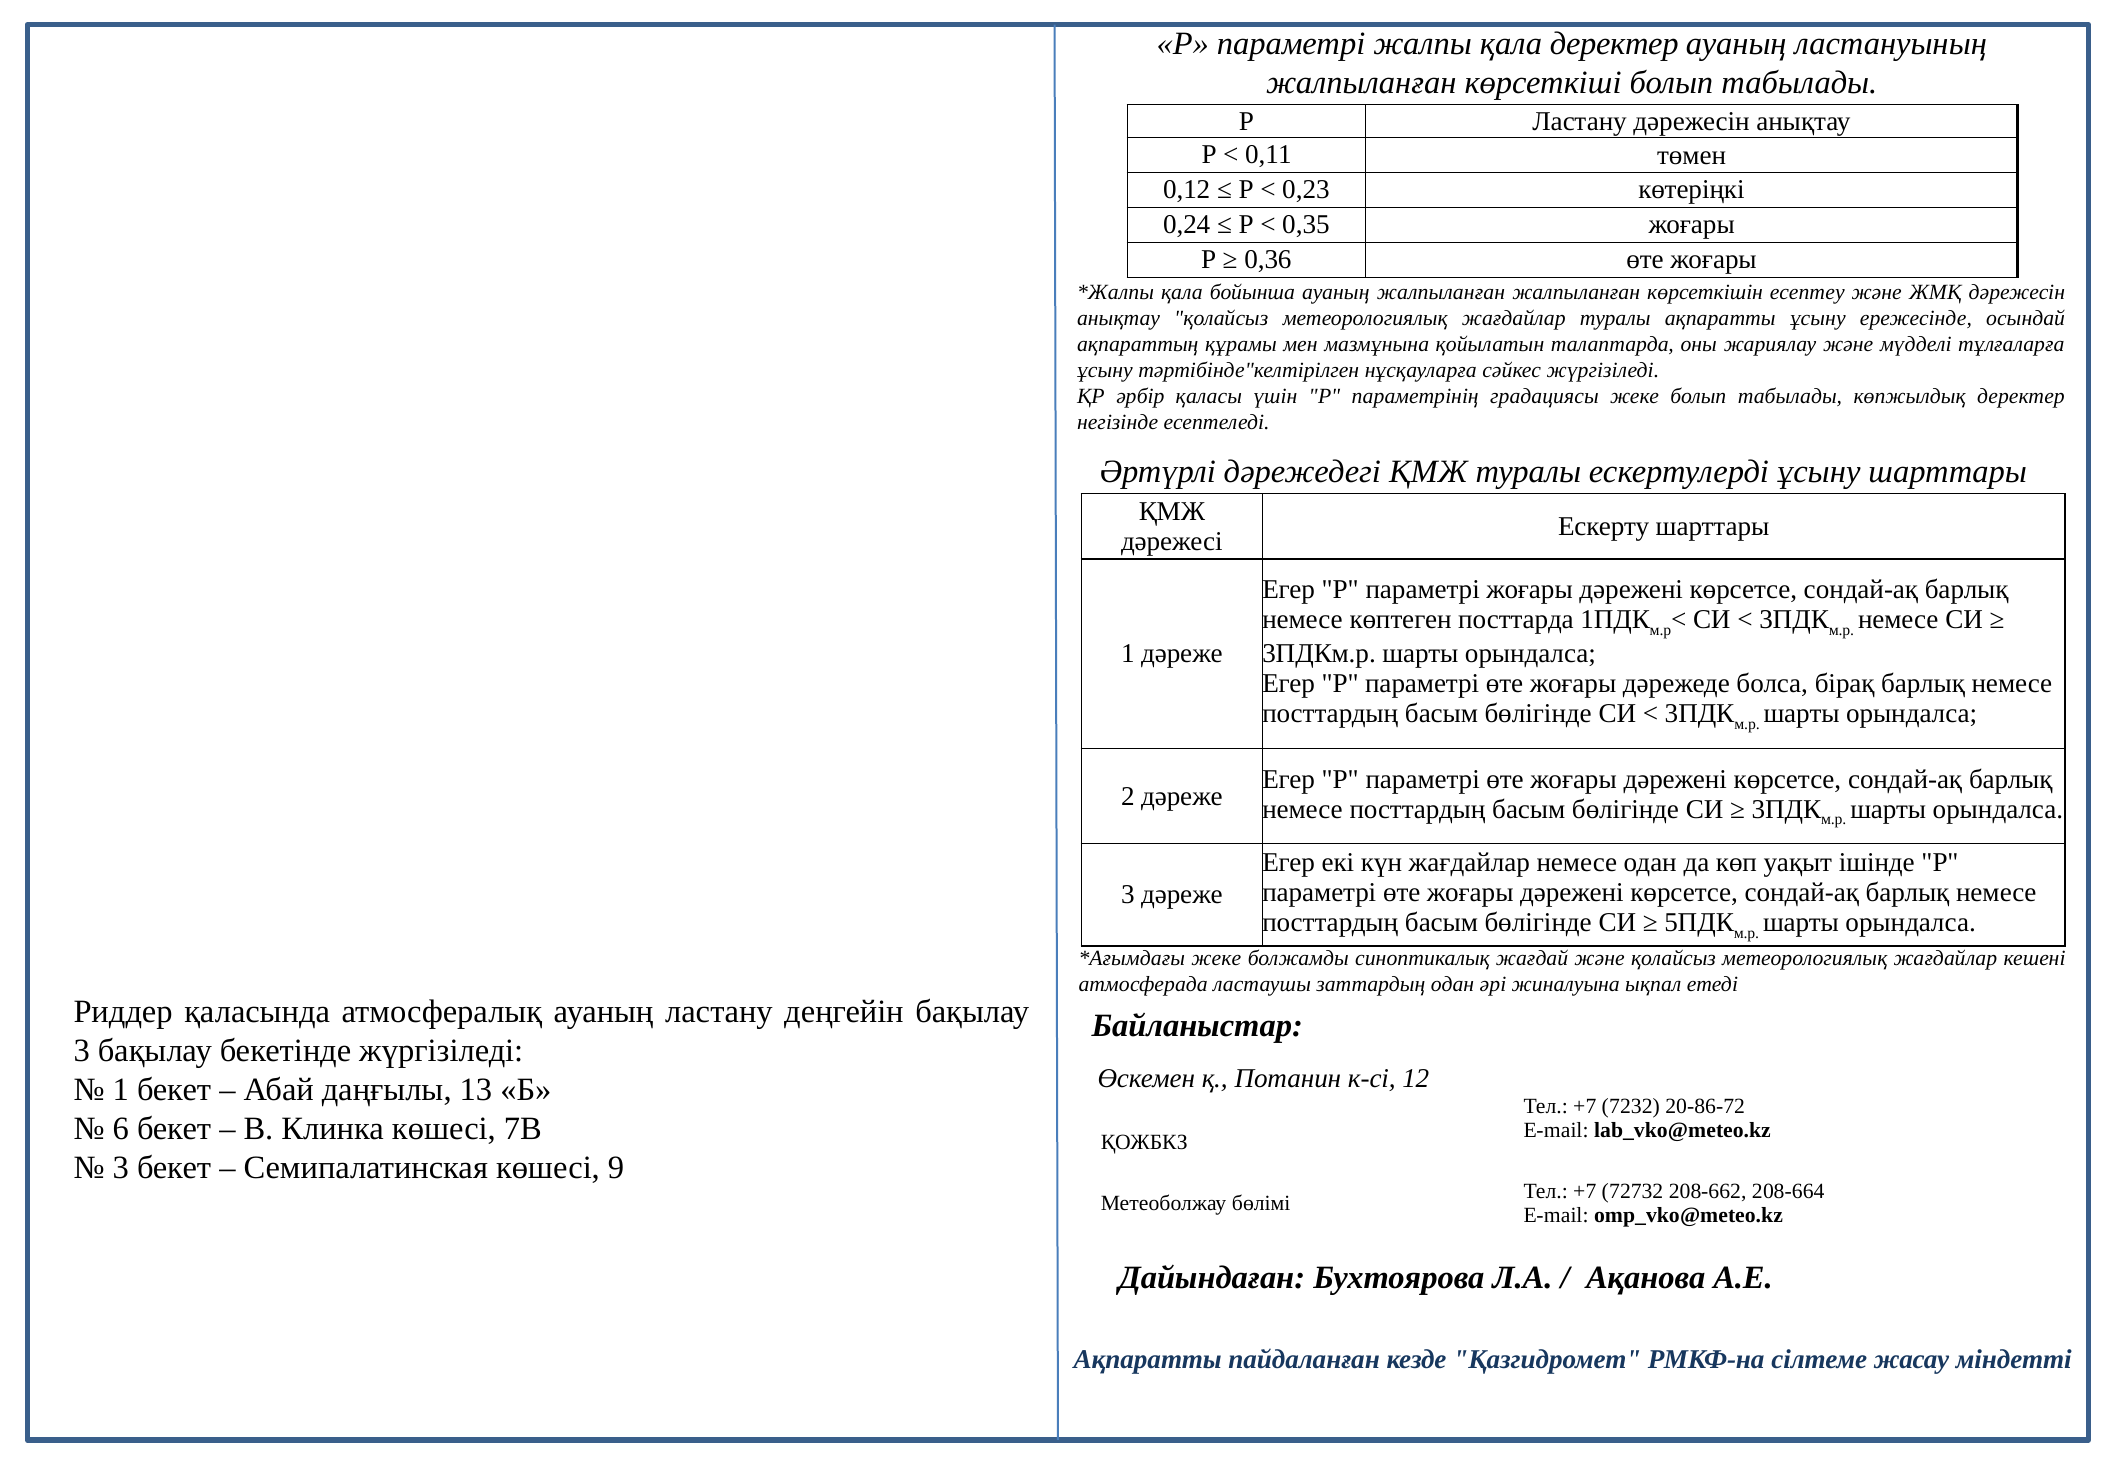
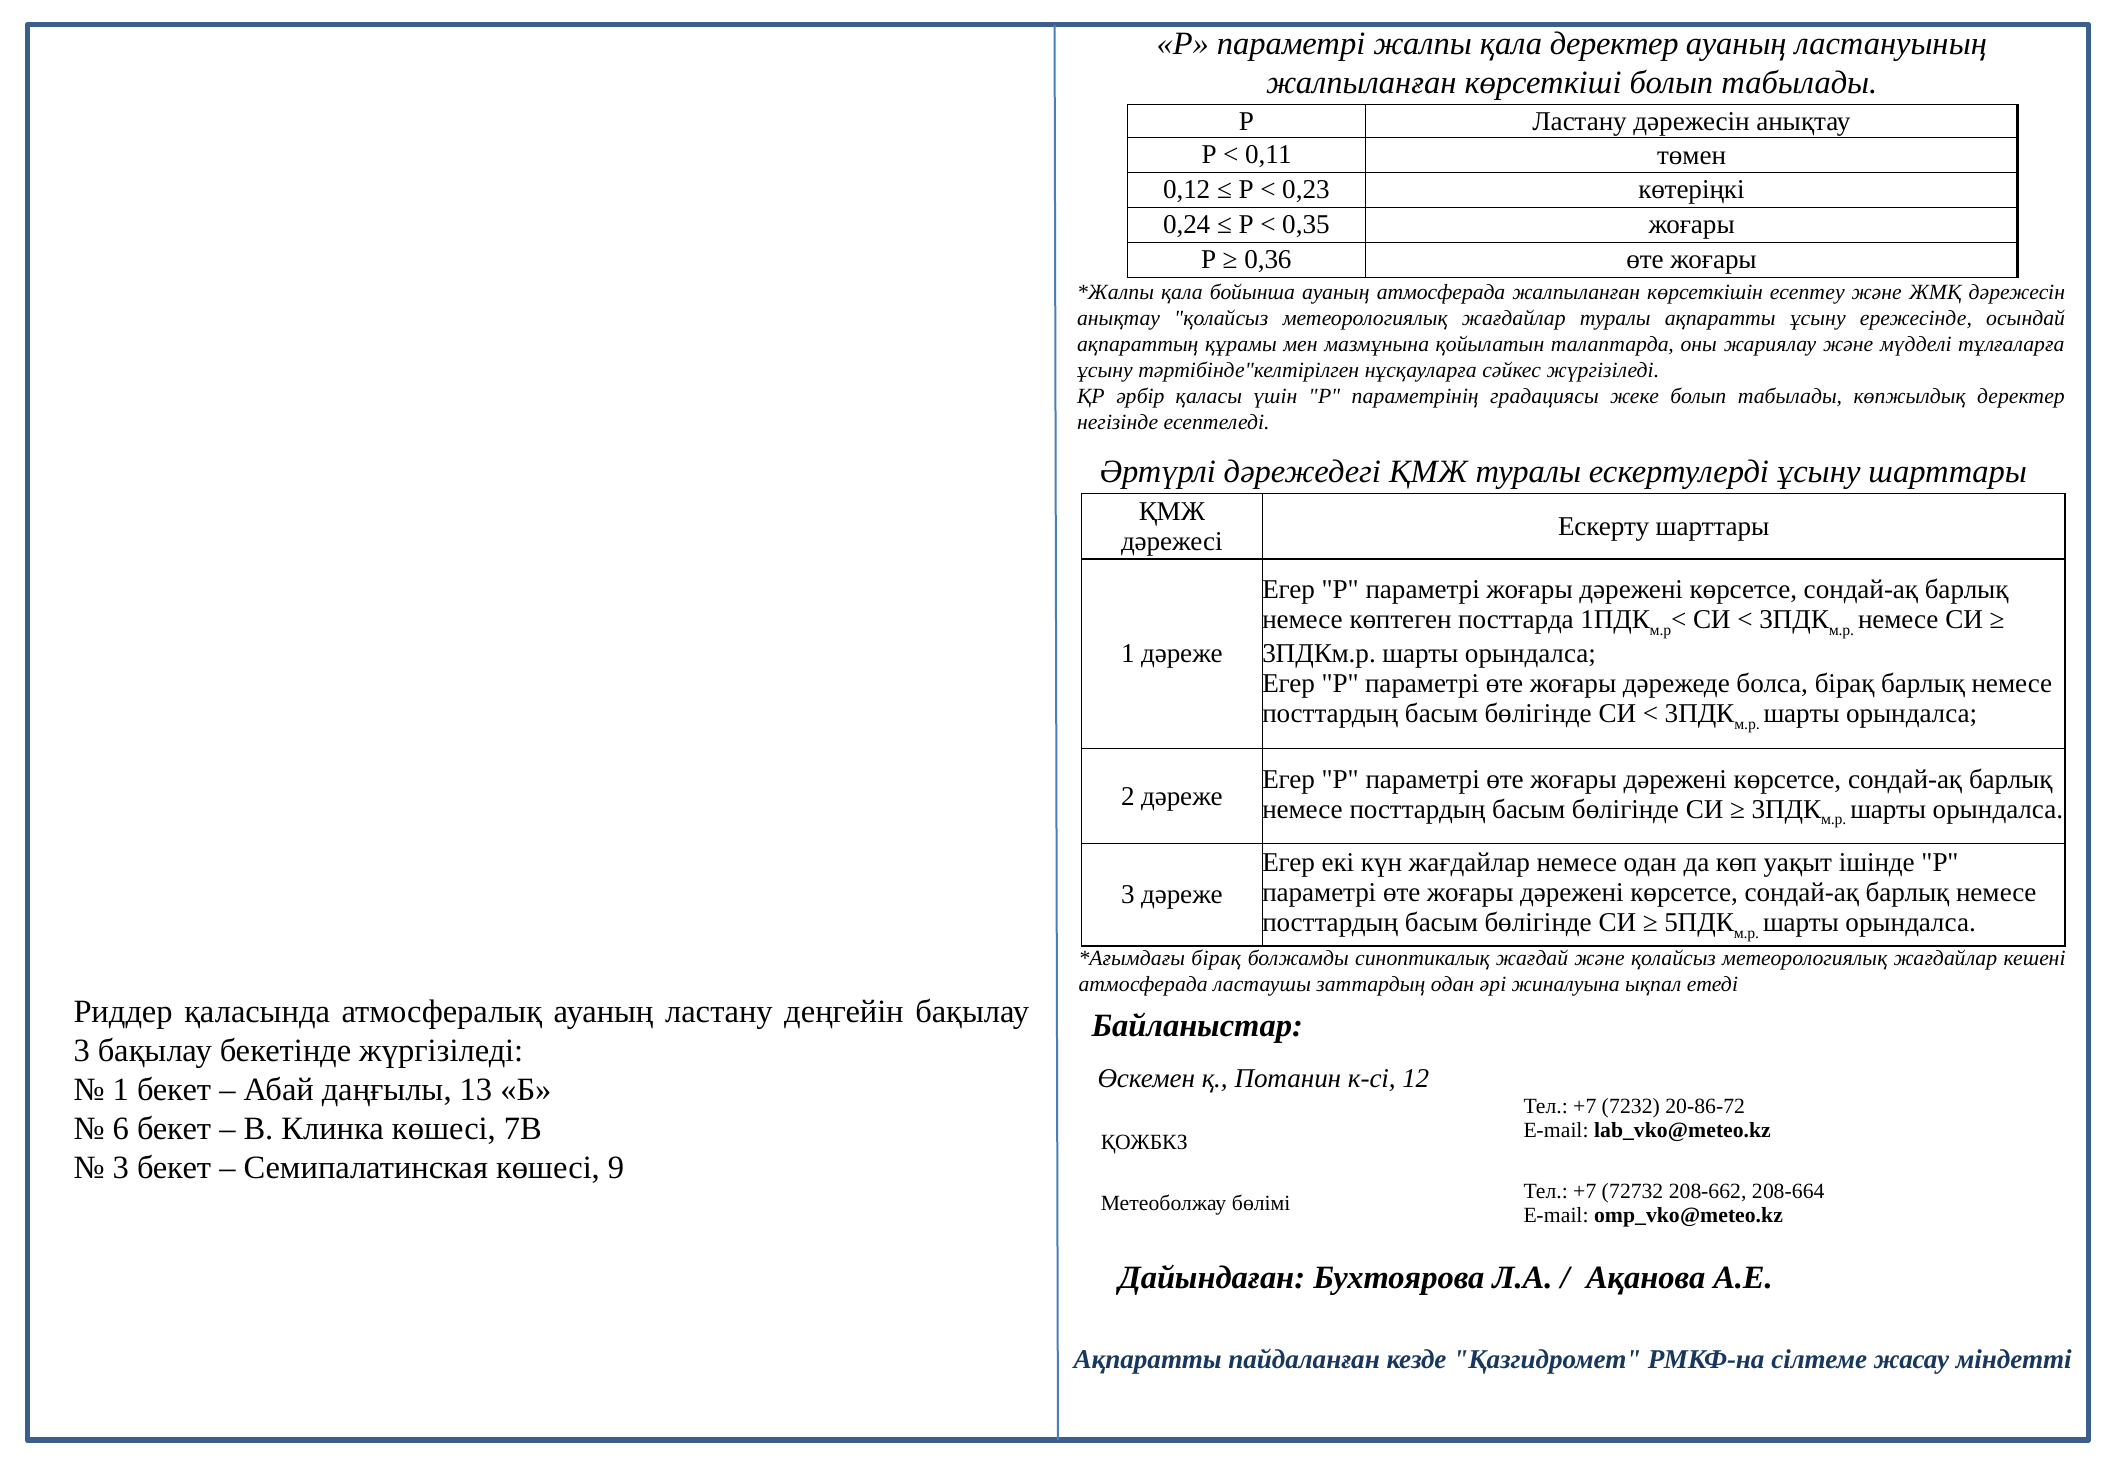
ауаның жалпыланған: жалпыланған -> атмосферада
жеке at (1216, 959): жеке -> бірақ
